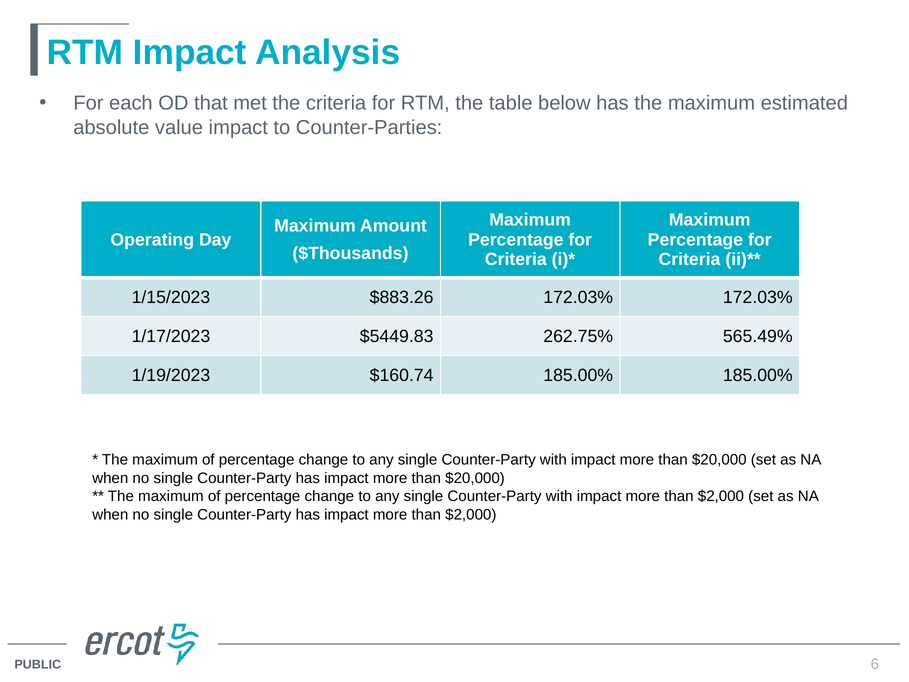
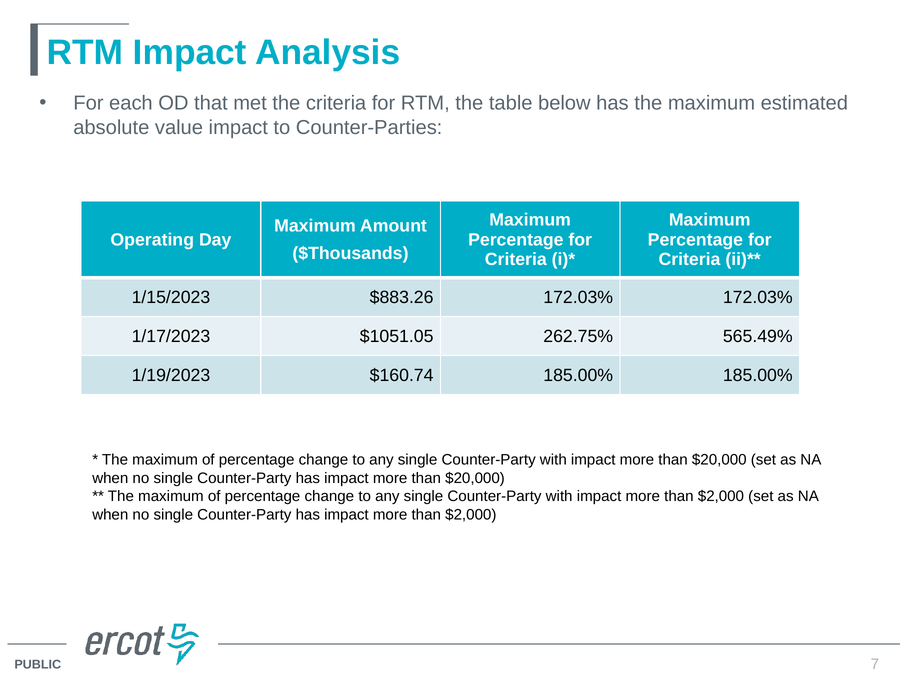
$5449.83: $5449.83 -> $1051.05
6: 6 -> 7
